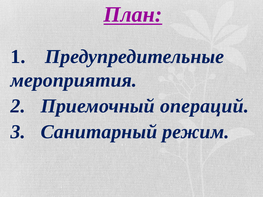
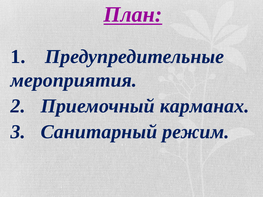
операций: операций -> карманах
